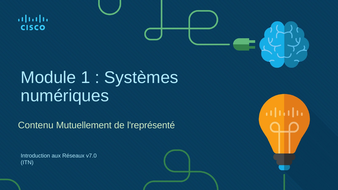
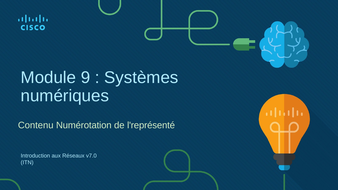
1: 1 -> 9
Mutuellement: Mutuellement -> Numérotation
